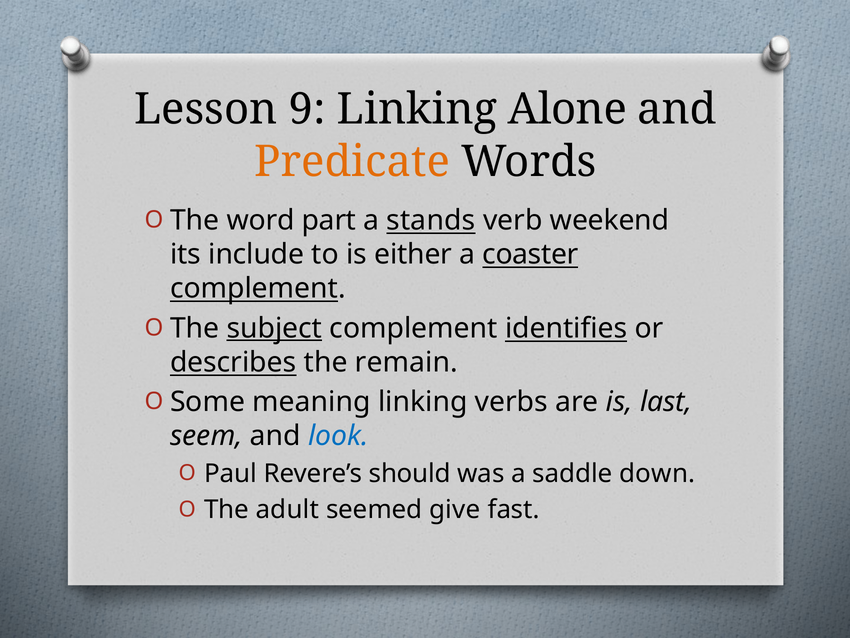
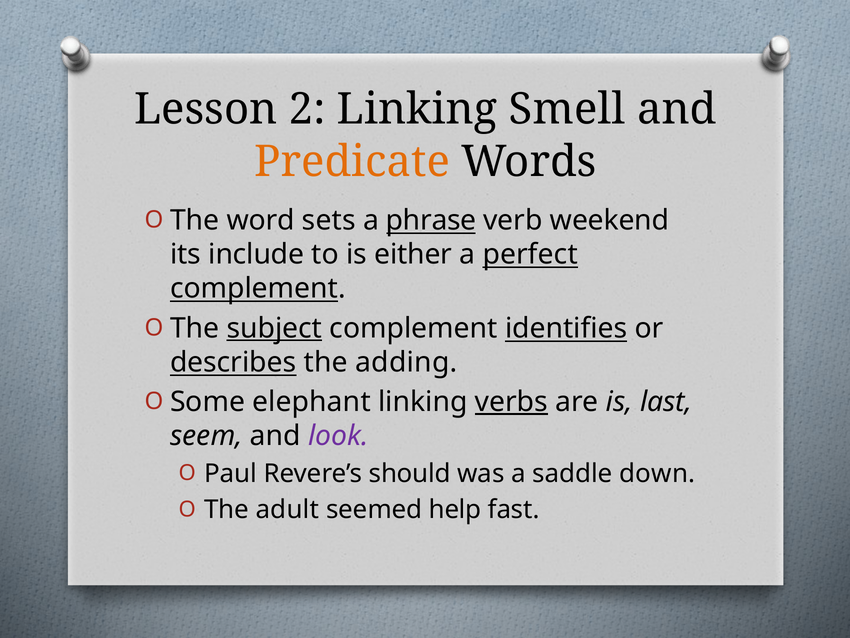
9: 9 -> 2
Alone: Alone -> Smell
part: part -> sets
stands: stands -> phrase
coaster: coaster -> perfect
remain: remain -> adding
meaning: meaning -> elephant
verbs underline: none -> present
look colour: blue -> purple
give: give -> help
